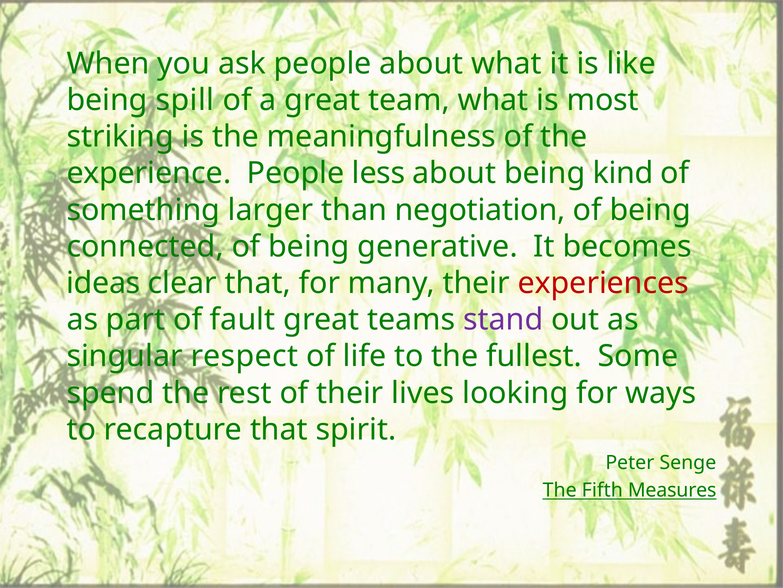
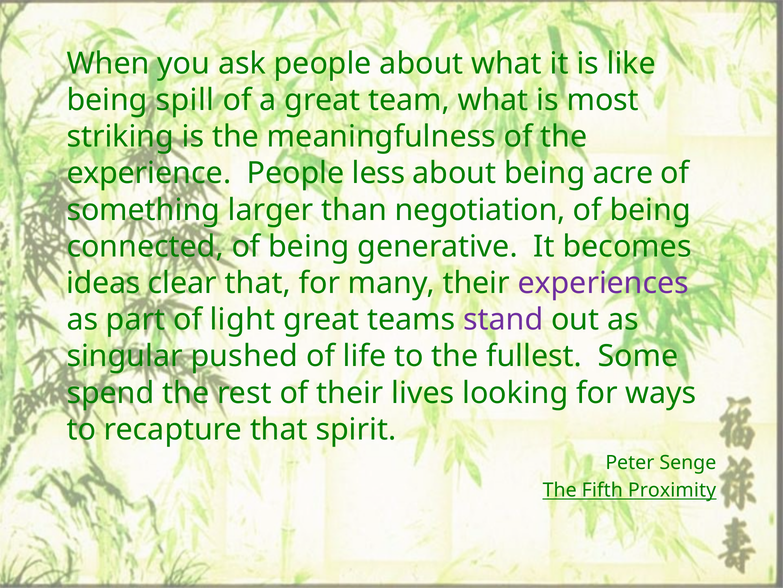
kind: kind -> acre
experiences colour: red -> purple
fault: fault -> light
respect: respect -> pushed
Measures: Measures -> Proximity
